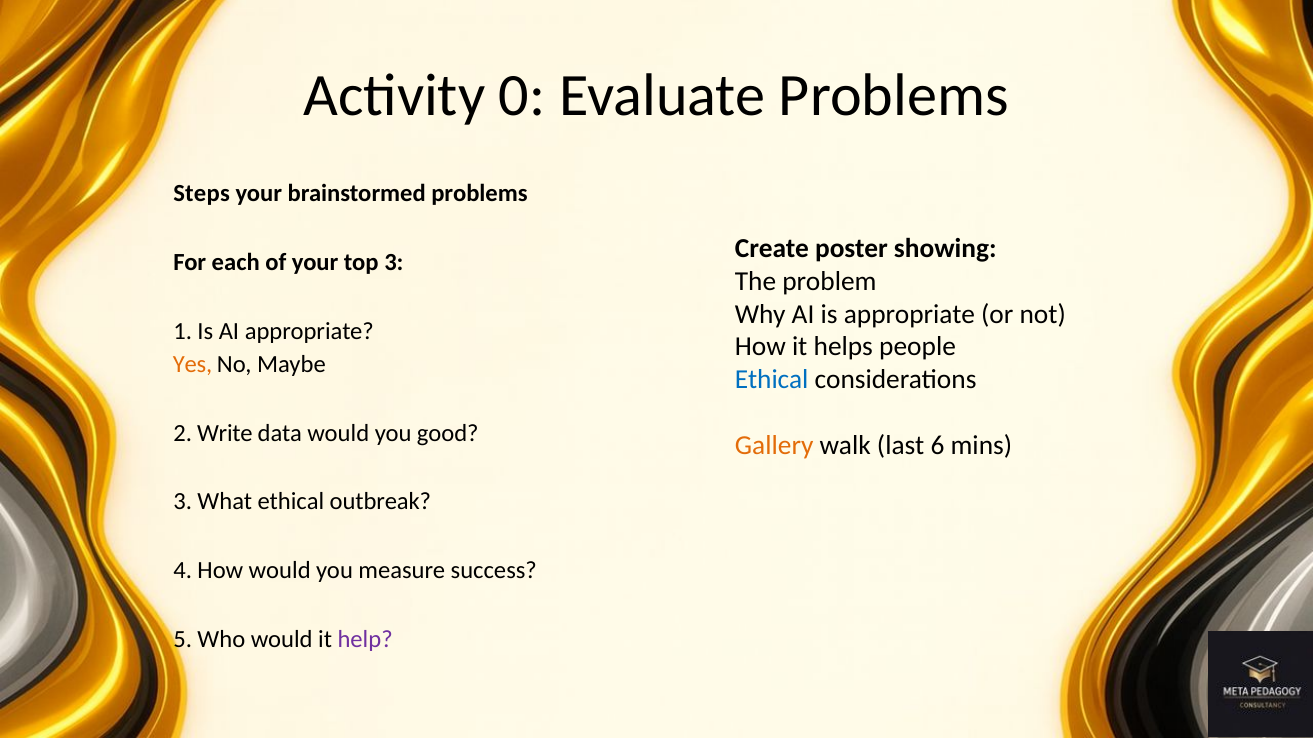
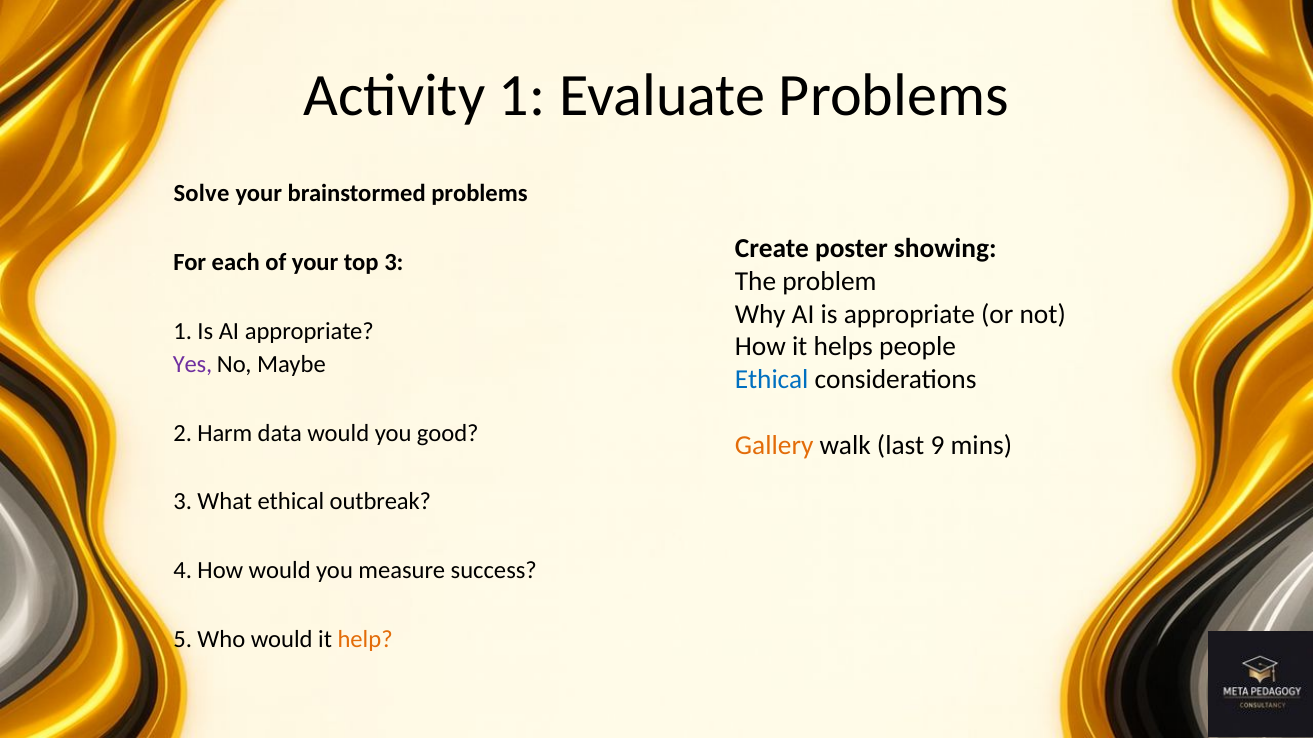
Activity 0: 0 -> 1
Steps: Steps -> Solve
Yes colour: orange -> purple
Write: Write -> Harm
6: 6 -> 9
help colour: purple -> orange
